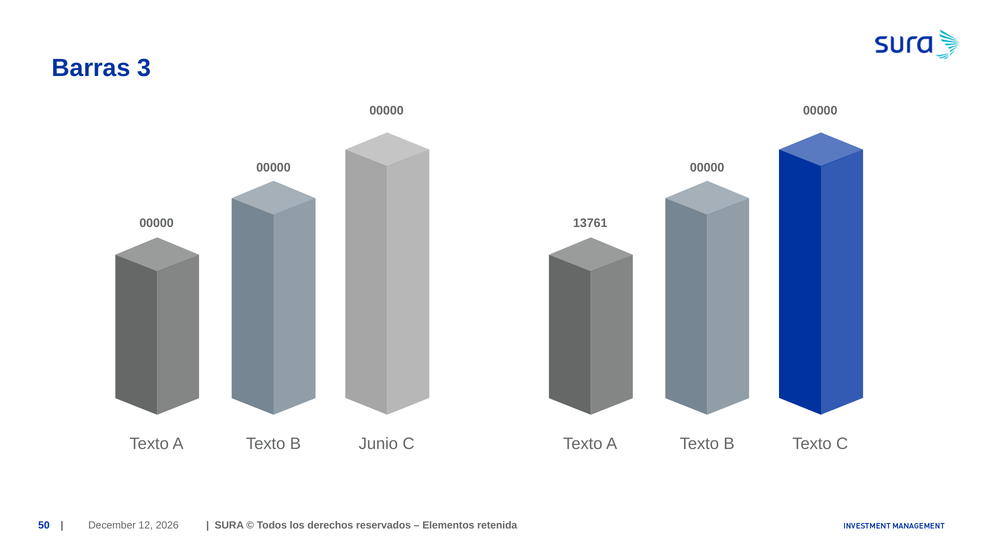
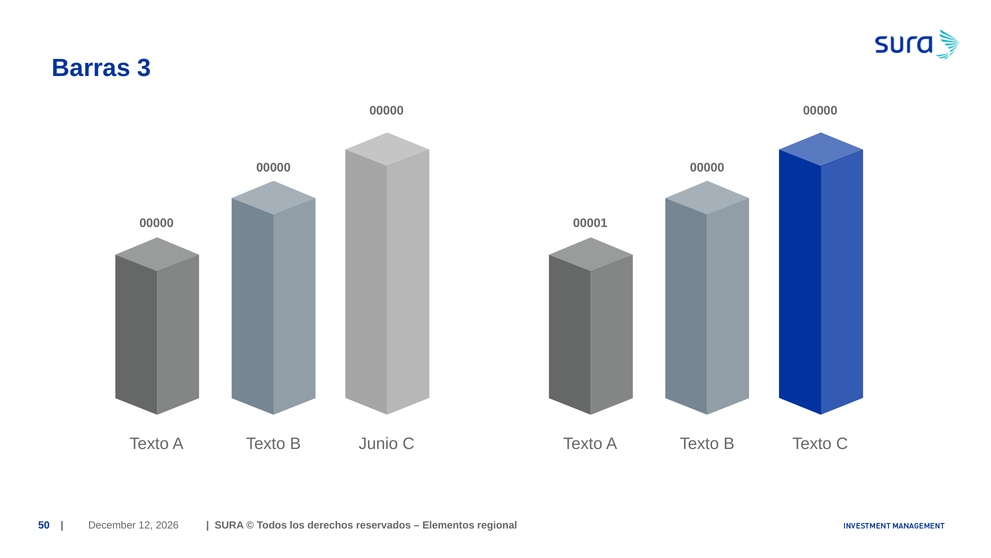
13761: 13761 -> 00001
retenida: retenida -> regional
